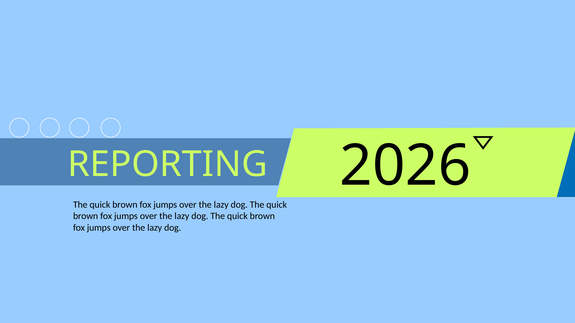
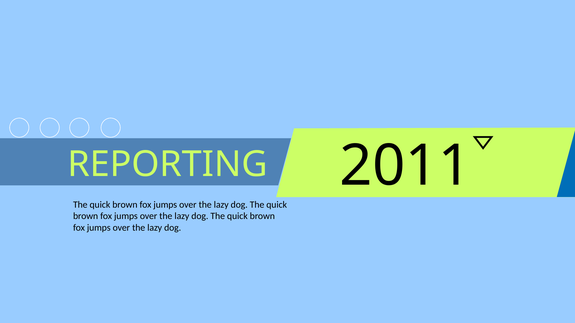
2026: 2026 -> 2011
